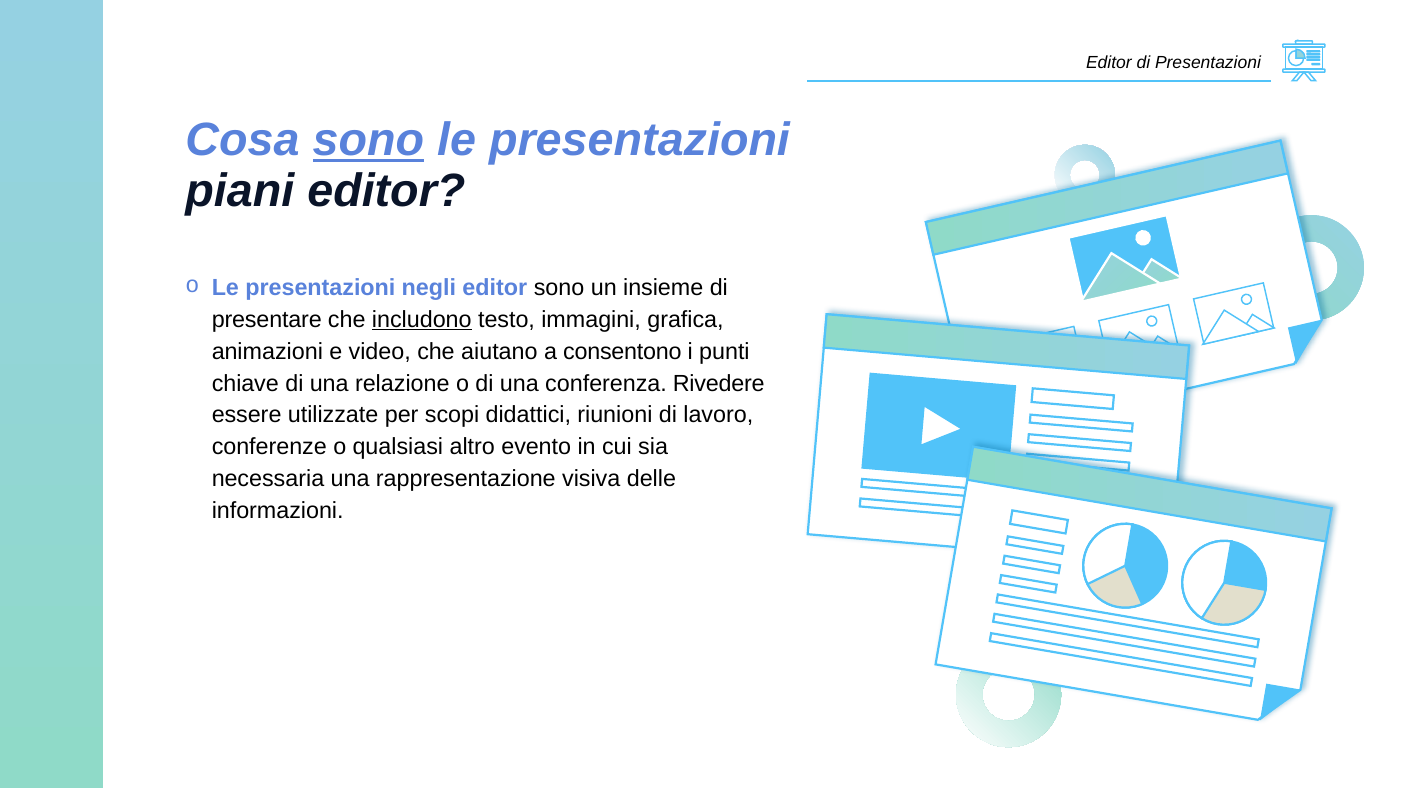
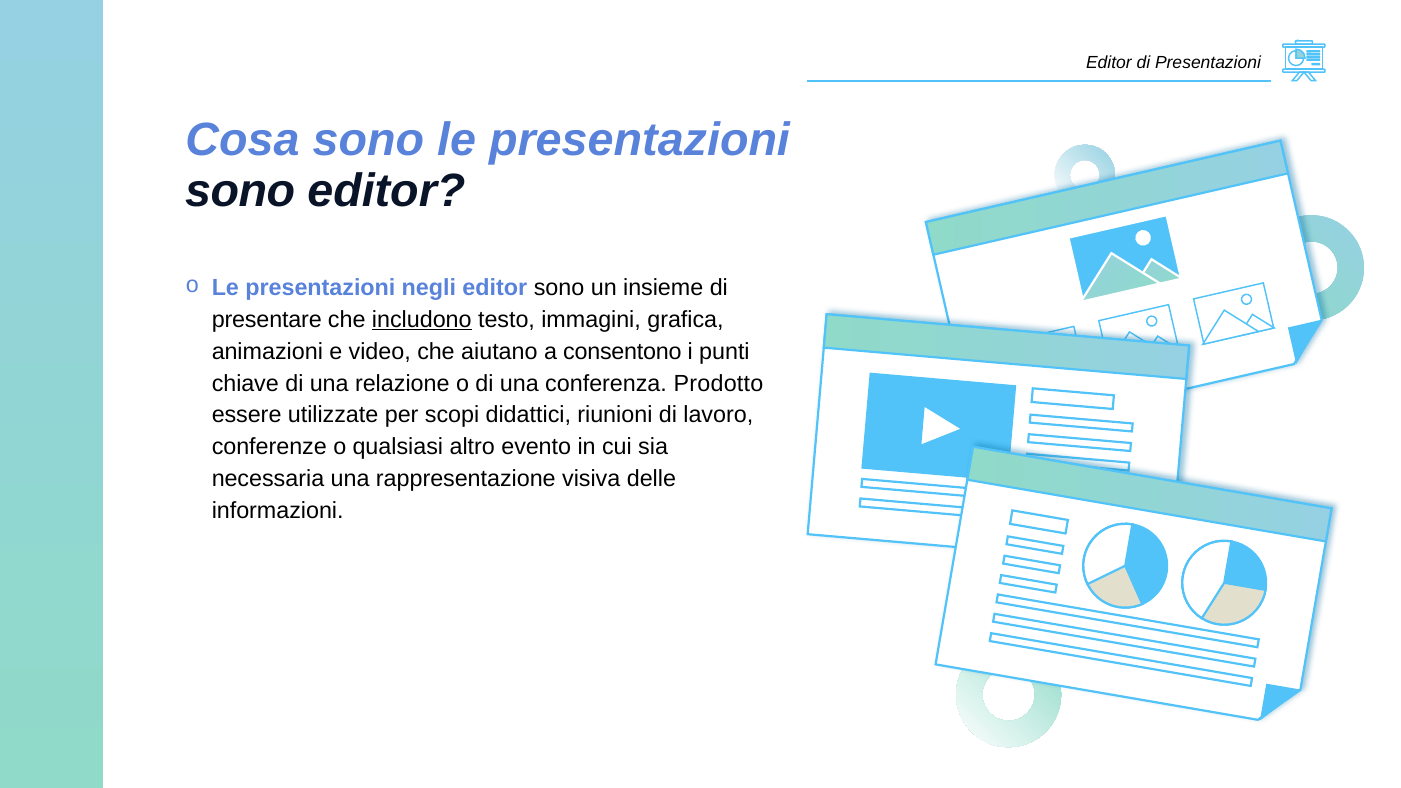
sono at (368, 140) underline: present -> none
piani at (240, 191): piani -> sono
Rivedere: Rivedere -> Prodotto
